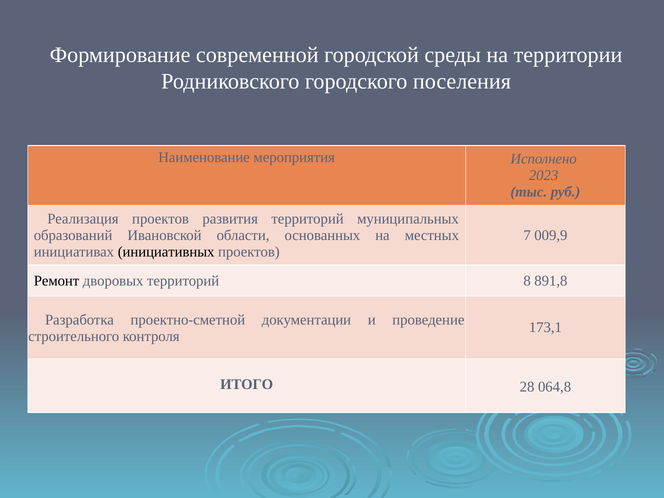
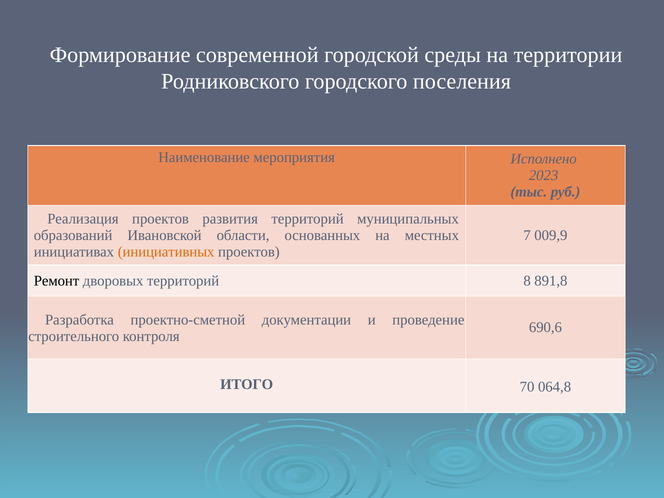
инициативных colour: black -> orange
173,1: 173,1 -> 690,6
28: 28 -> 70
